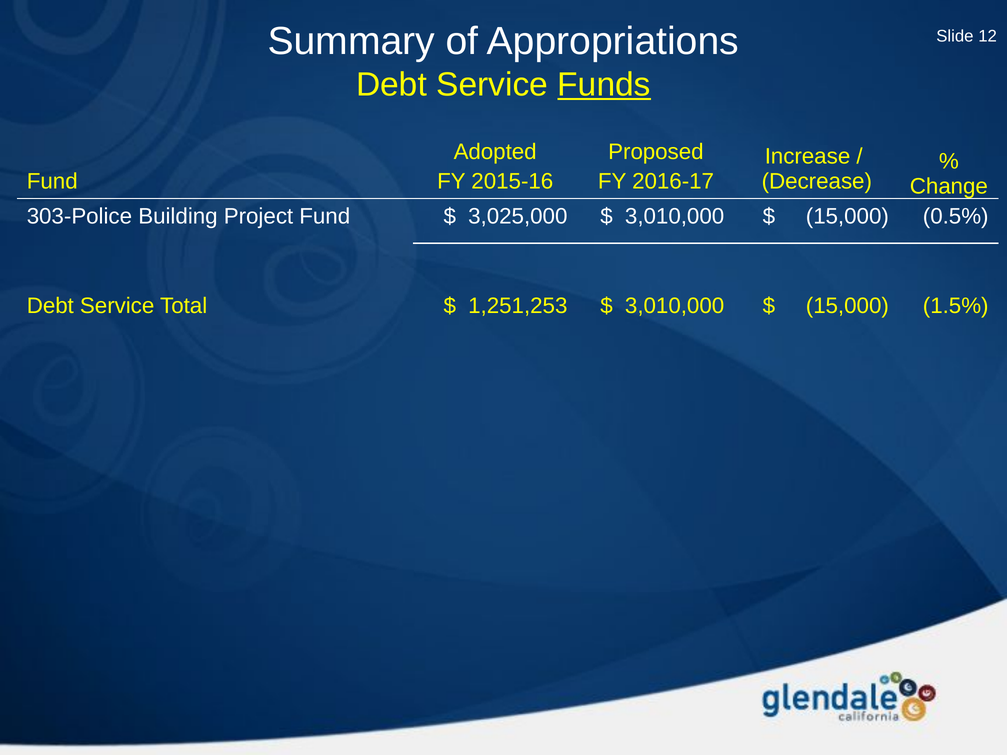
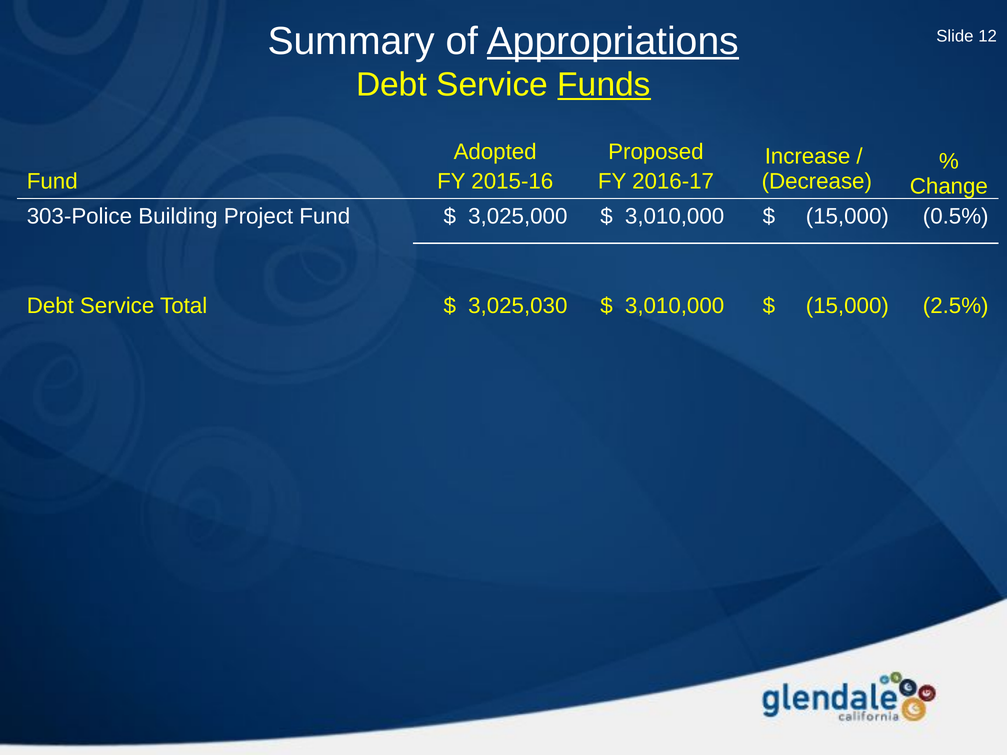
Appropriations underline: none -> present
1,251,253: 1,251,253 -> 3,025,030
1.5%: 1.5% -> 2.5%
